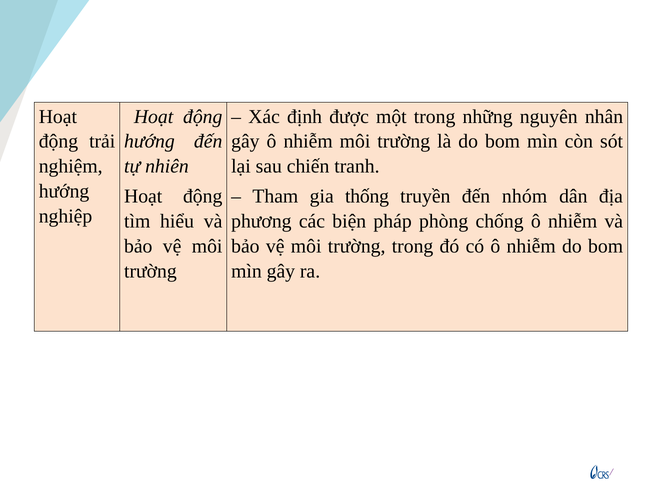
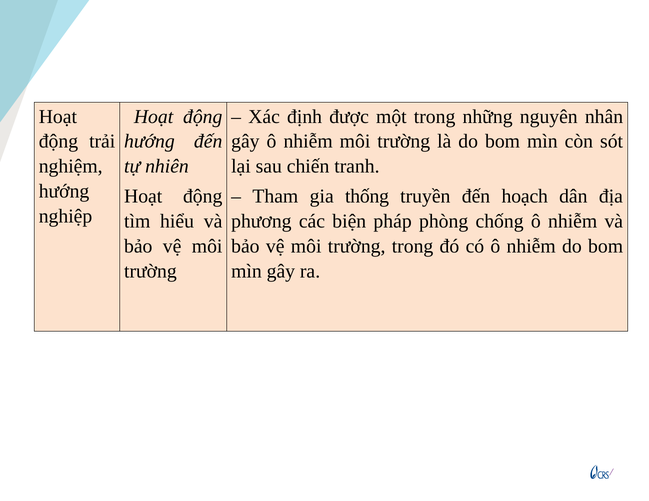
nhóm: nhóm -> hoạch
